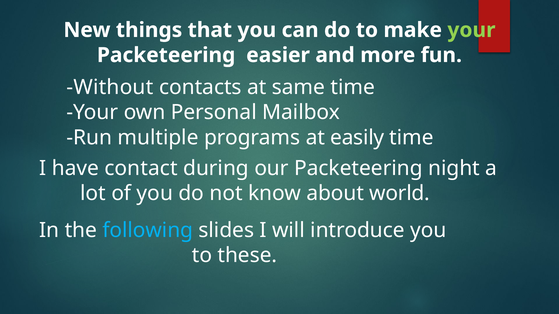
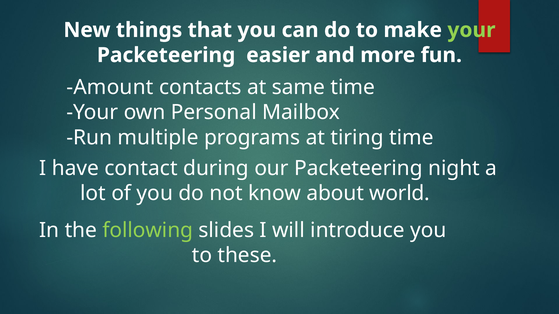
Without: Without -> Amount
easily: easily -> tiring
following colour: light blue -> light green
